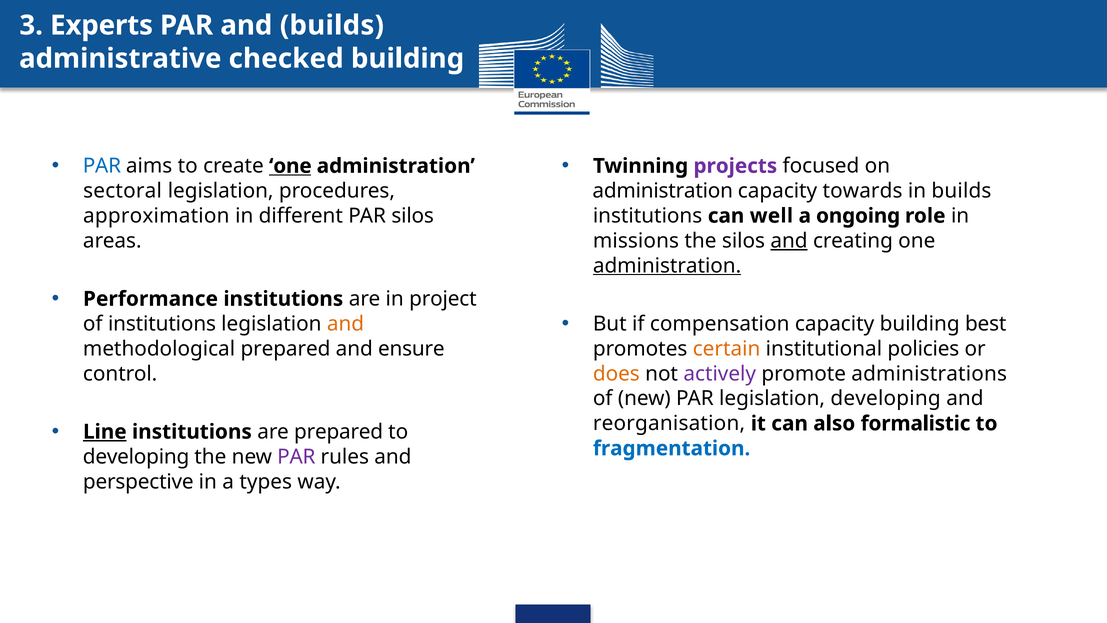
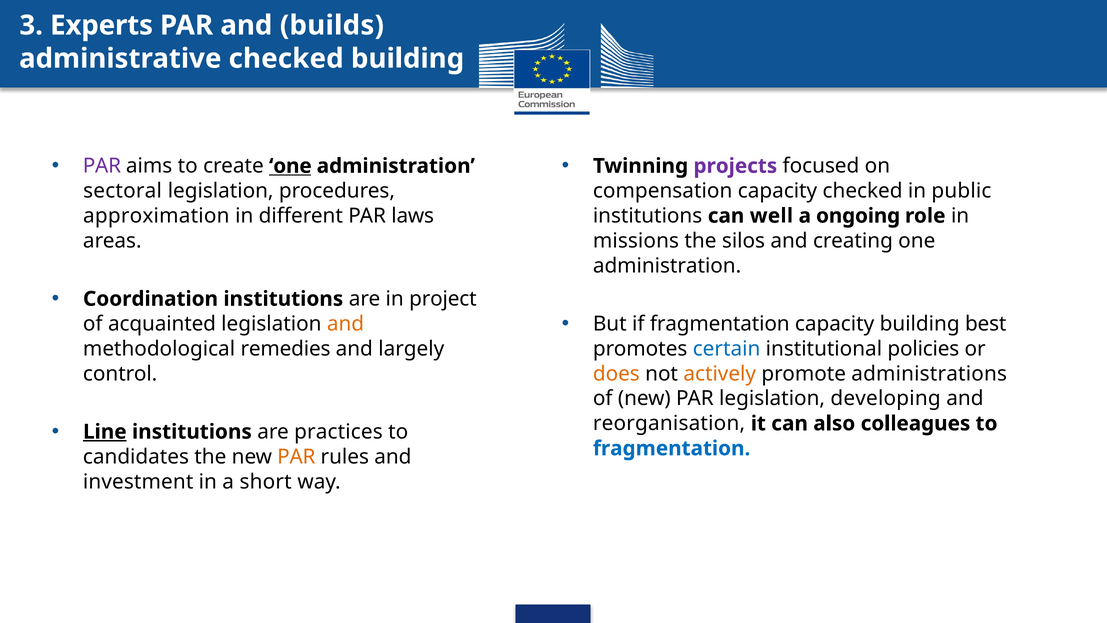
PAR at (102, 166) colour: blue -> purple
administration at (663, 191): administration -> compensation
capacity towards: towards -> checked
in builds: builds -> public
PAR silos: silos -> laws
and at (789, 241) underline: present -> none
administration at (667, 266) underline: present -> none
Performance: Performance -> Coordination
if compensation: compensation -> fragmentation
of institutions: institutions -> acquainted
methodological prepared: prepared -> remedies
ensure: ensure -> largely
certain colour: orange -> blue
actively colour: purple -> orange
formalistic: formalistic -> colleagues
are prepared: prepared -> practices
developing at (136, 457): developing -> candidates
PAR at (296, 457) colour: purple -> orange
perspective: perspective -> investment
types: types -> short
